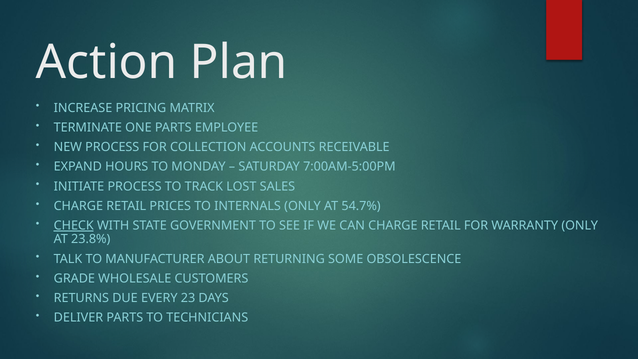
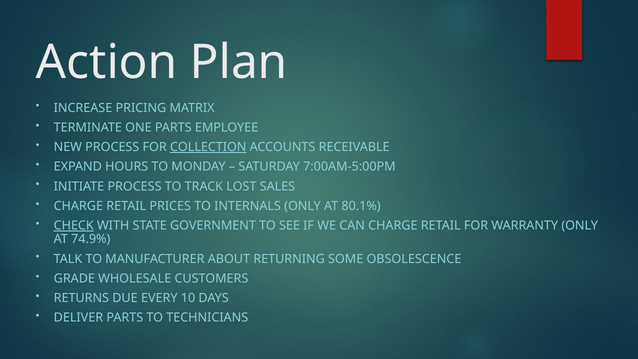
COLLECTION underline: none -> present
54.7%: 54.7% -> 80.1%
23.8%: 23.8% -> 74.9%
23: 23 -> 10
